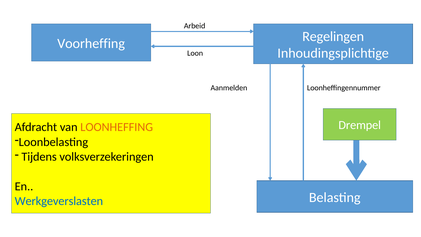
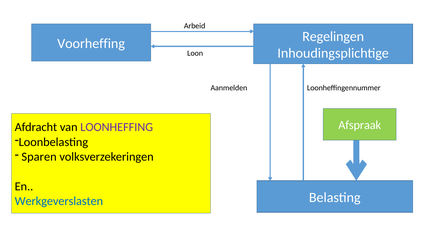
Drempel: Drempel -> Afspraak
LOONHEFFING colour: orange -> purple
Tijdens: Tijdens -> Sparen
